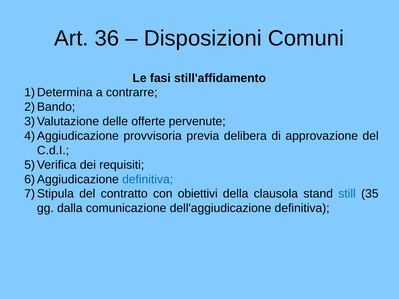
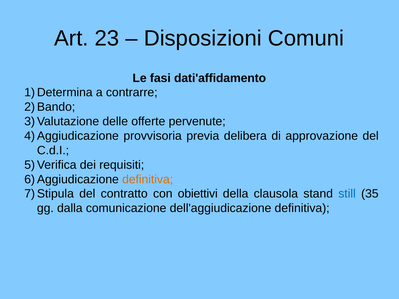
36: 36 -> 23
still'affidamento: still'affidamento -> dati'affidamento
definitiva at (148, 179) colour: blue -> orange
